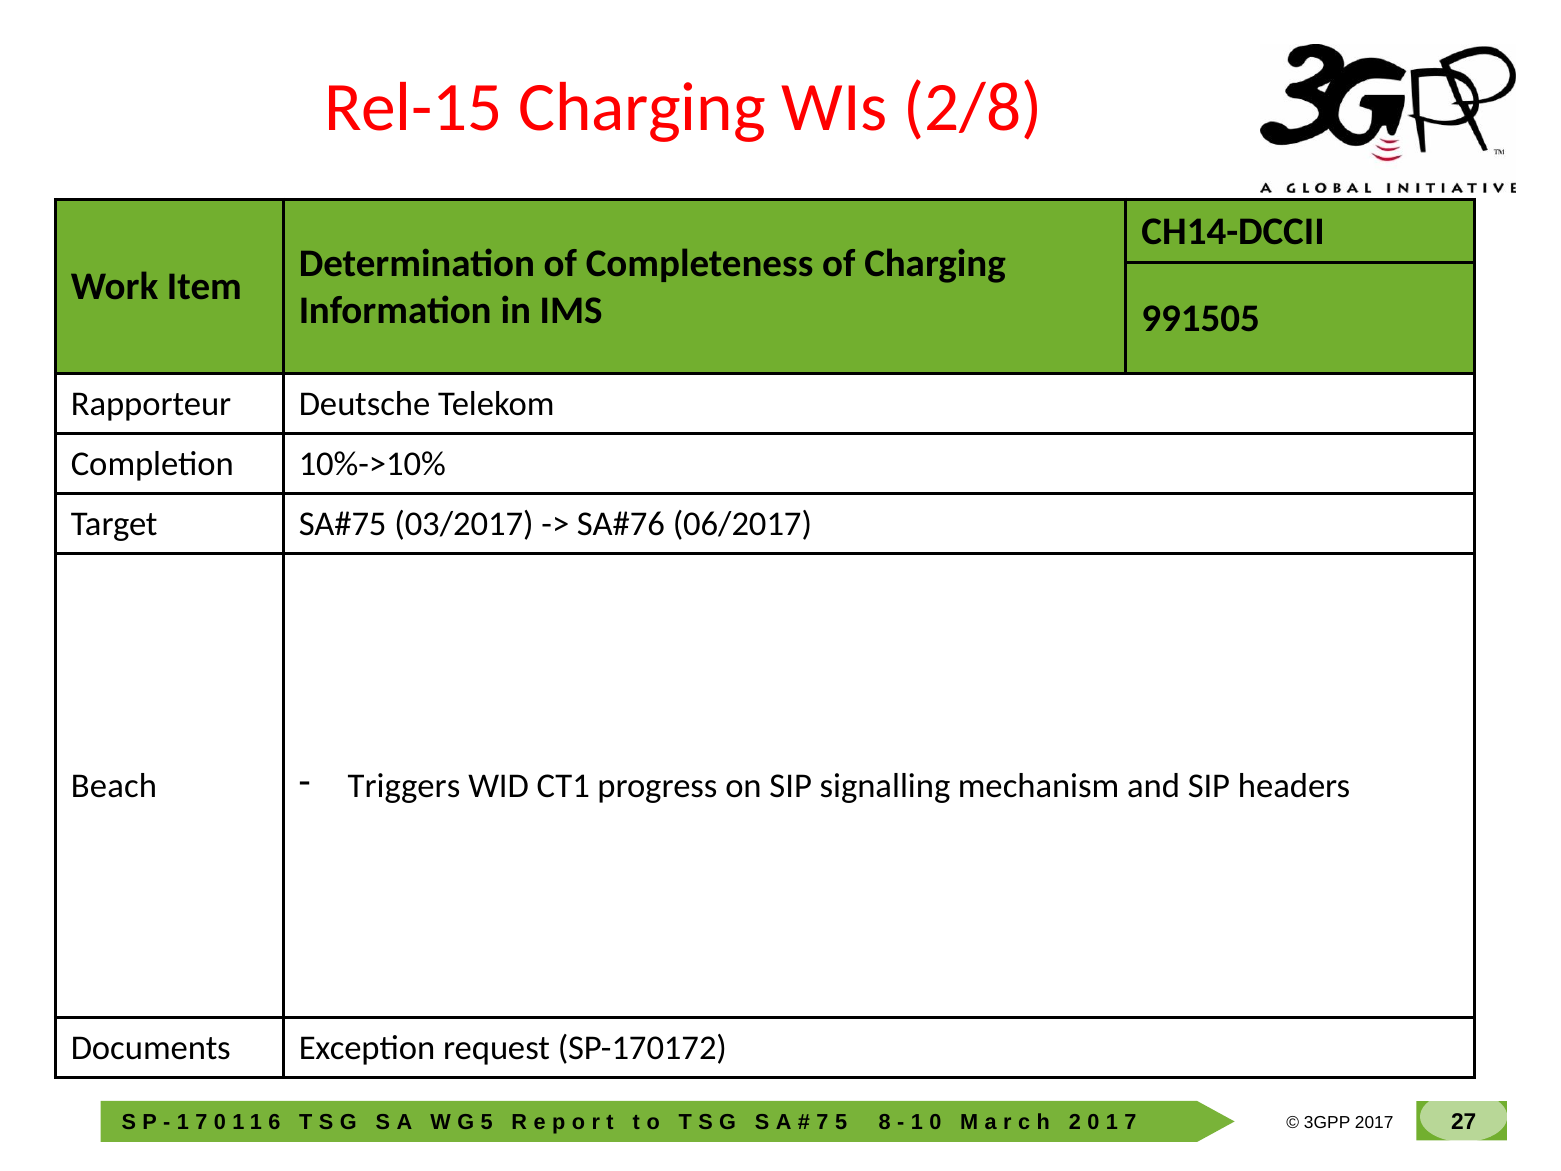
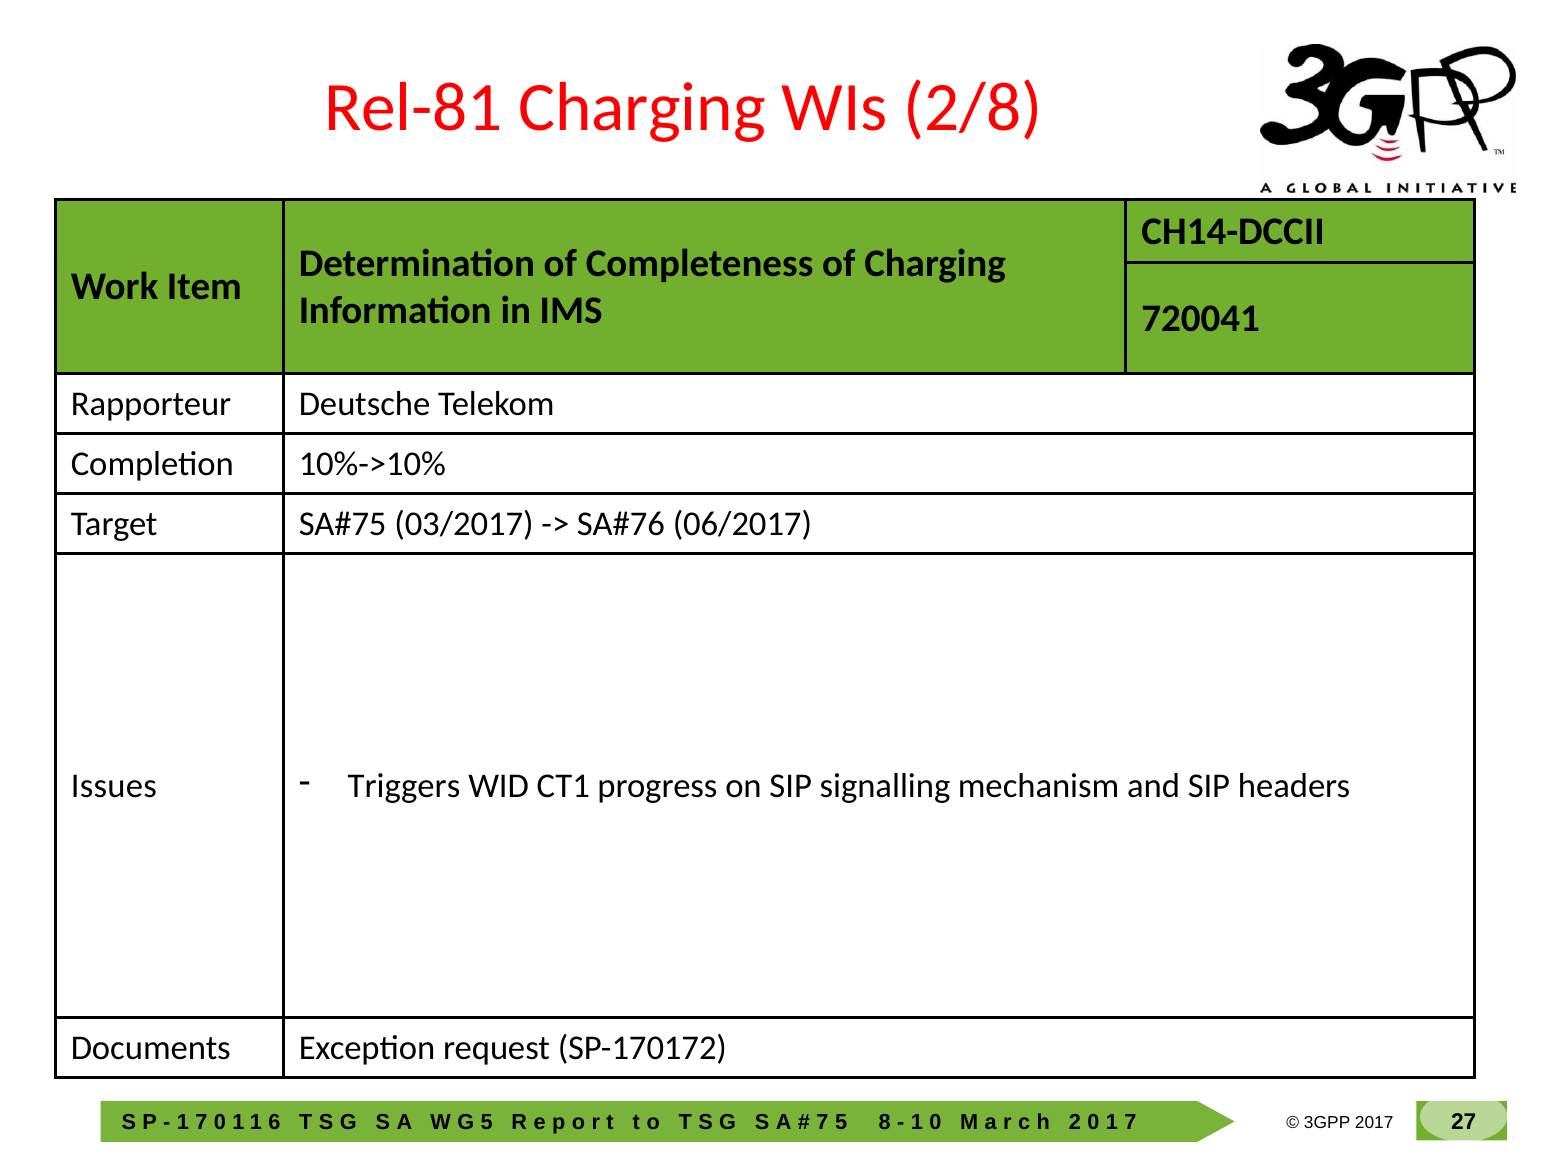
Rel-15: Rel-15 -> Rel-81
991505: 991505 -> 720041
Beach: Beach -> Issues
